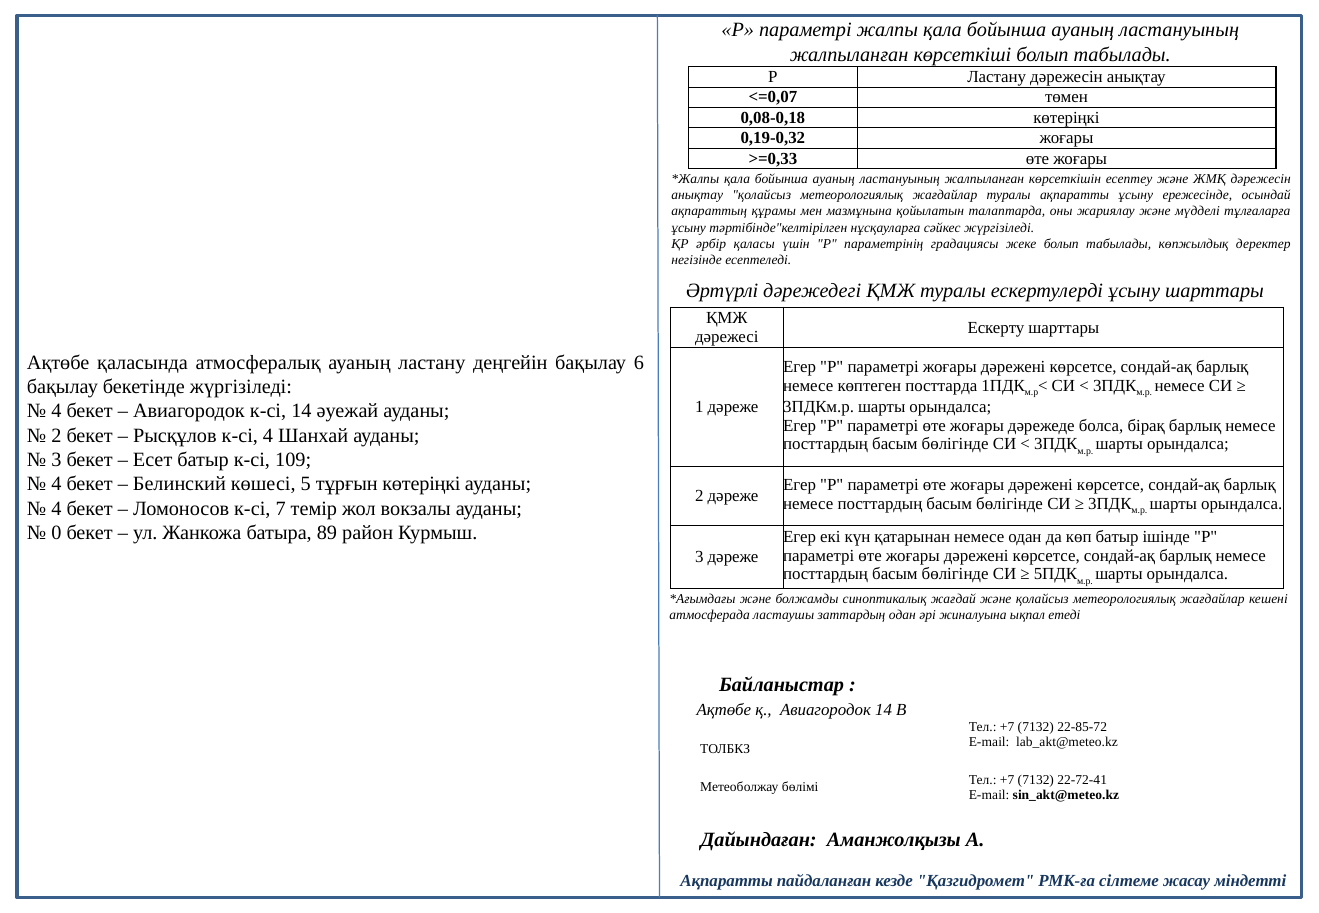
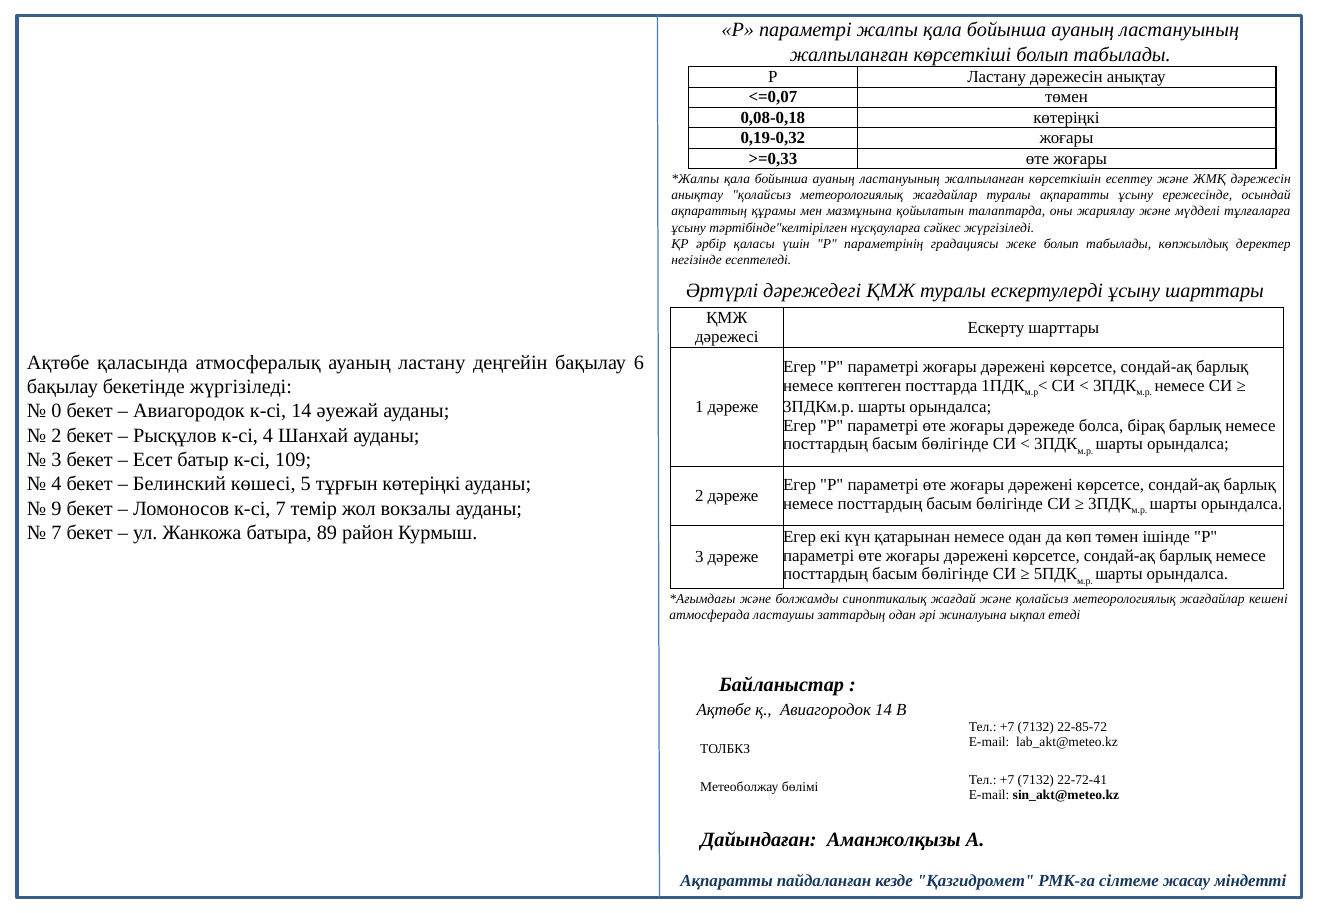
4 at (56, 411): 4 -> 0
4 at (56, 509): 4 -> 9
0 at (56, 533): 0 -> 7
көп батыр: батыр -> төмен
